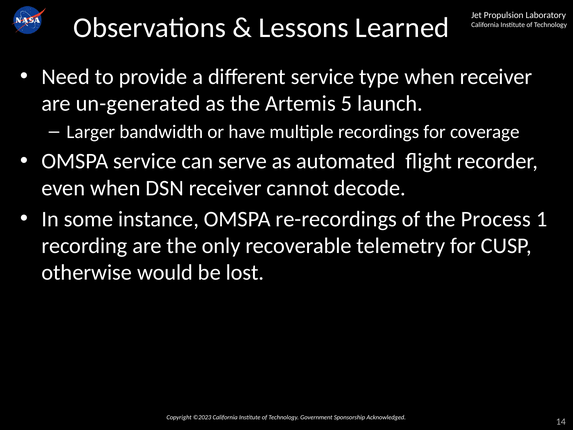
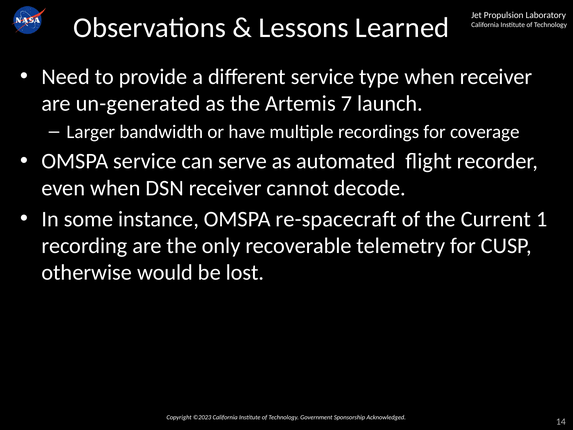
5: 5 -> 7
re-recordings: re-recordings -> re-spacecraft
Process: Process -> Current
